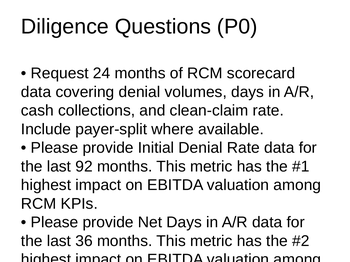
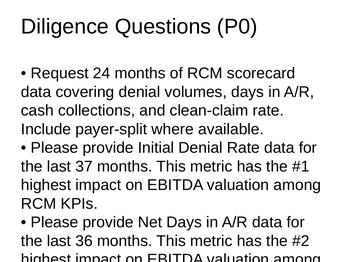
92: 92 -> 37
